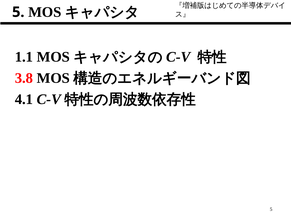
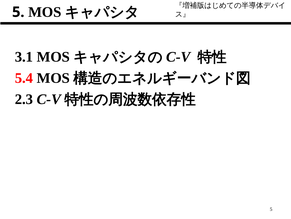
1.1: 1.1 -> 3.1
3.8: 3.8 -> 5.4
4.1: 4.1 -> 2.3
